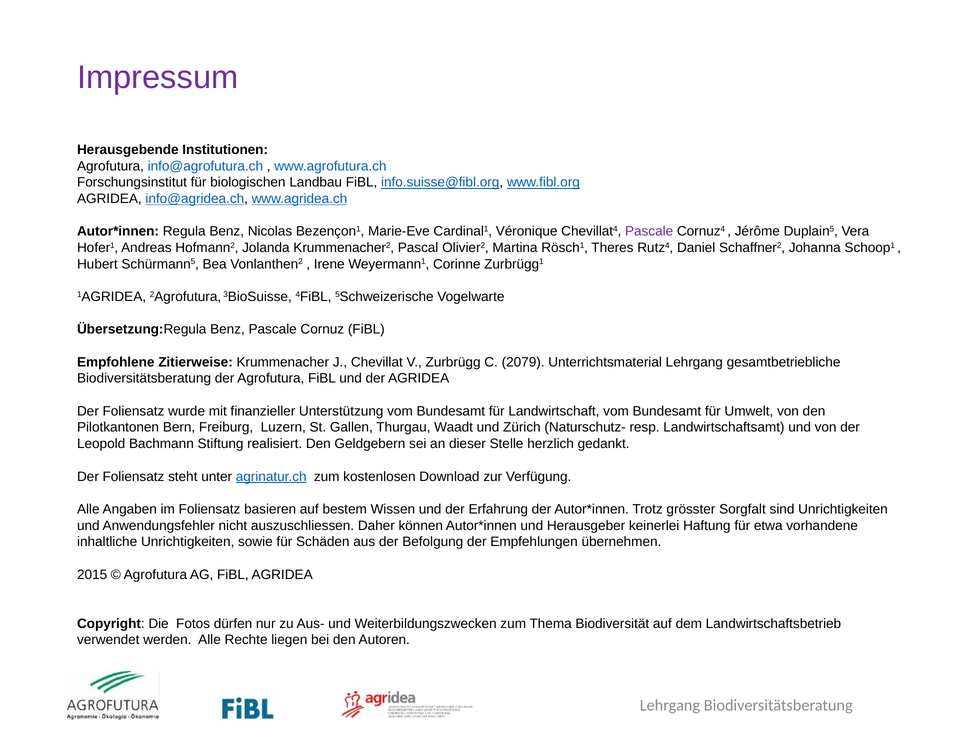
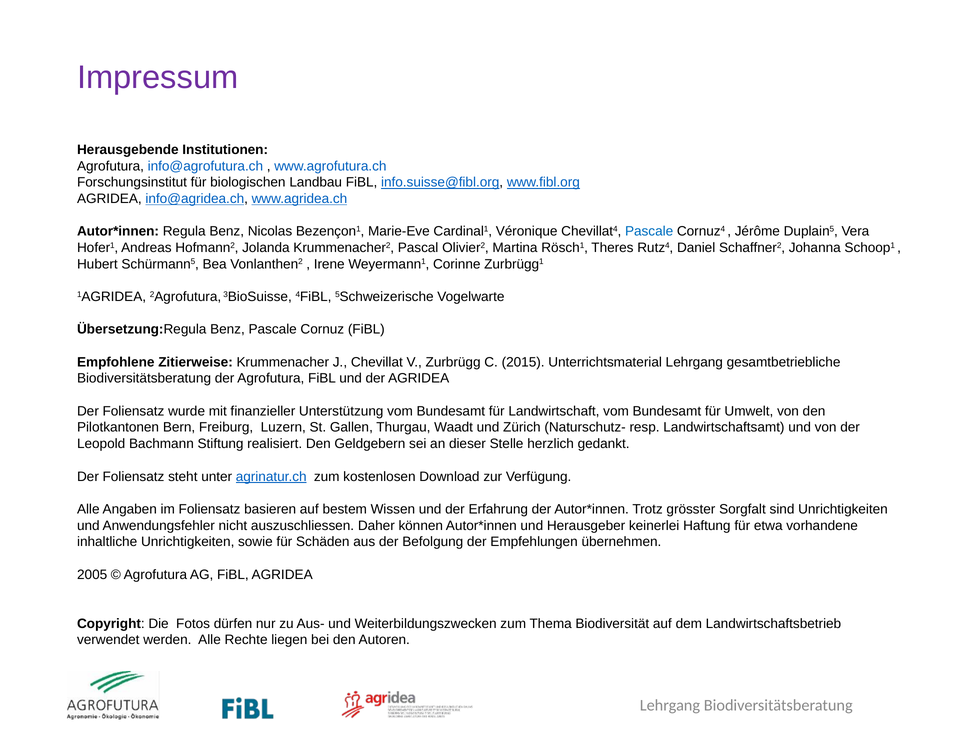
Pascale at (649, 232) colour: purple -> blue
2079: 2079 -> 2015
2015: 2015 -> 2005
